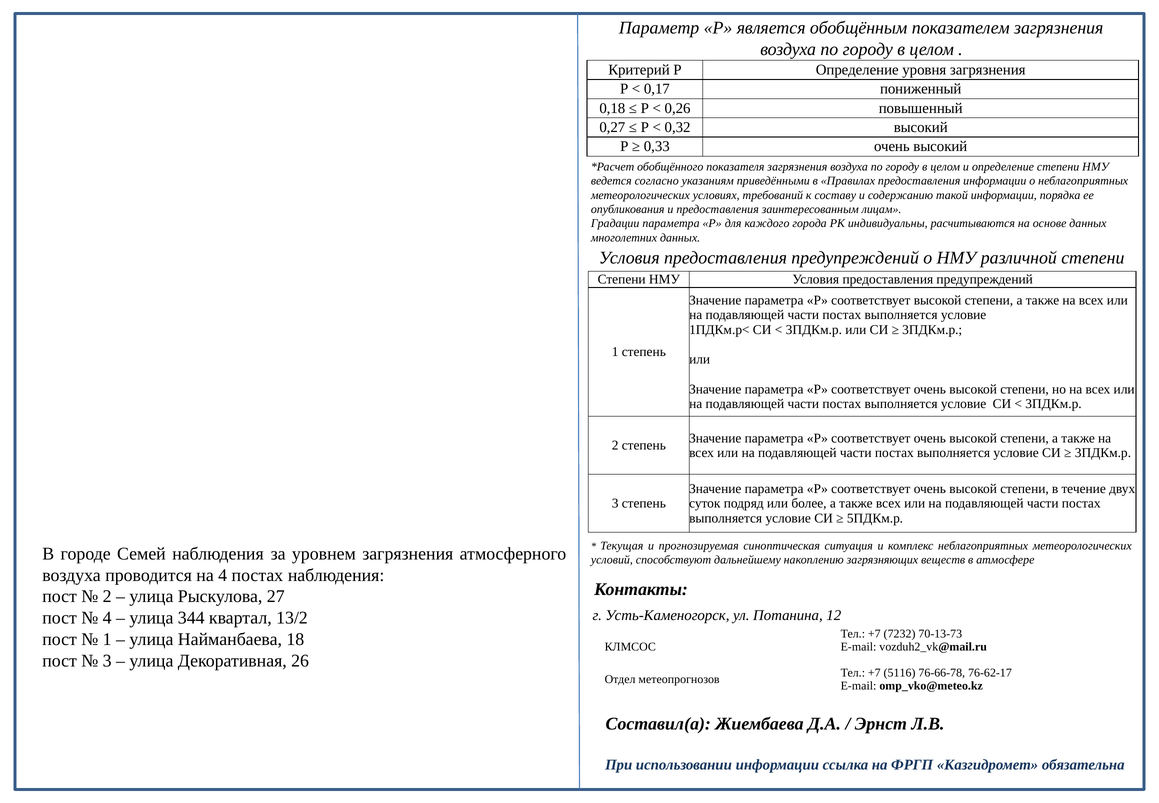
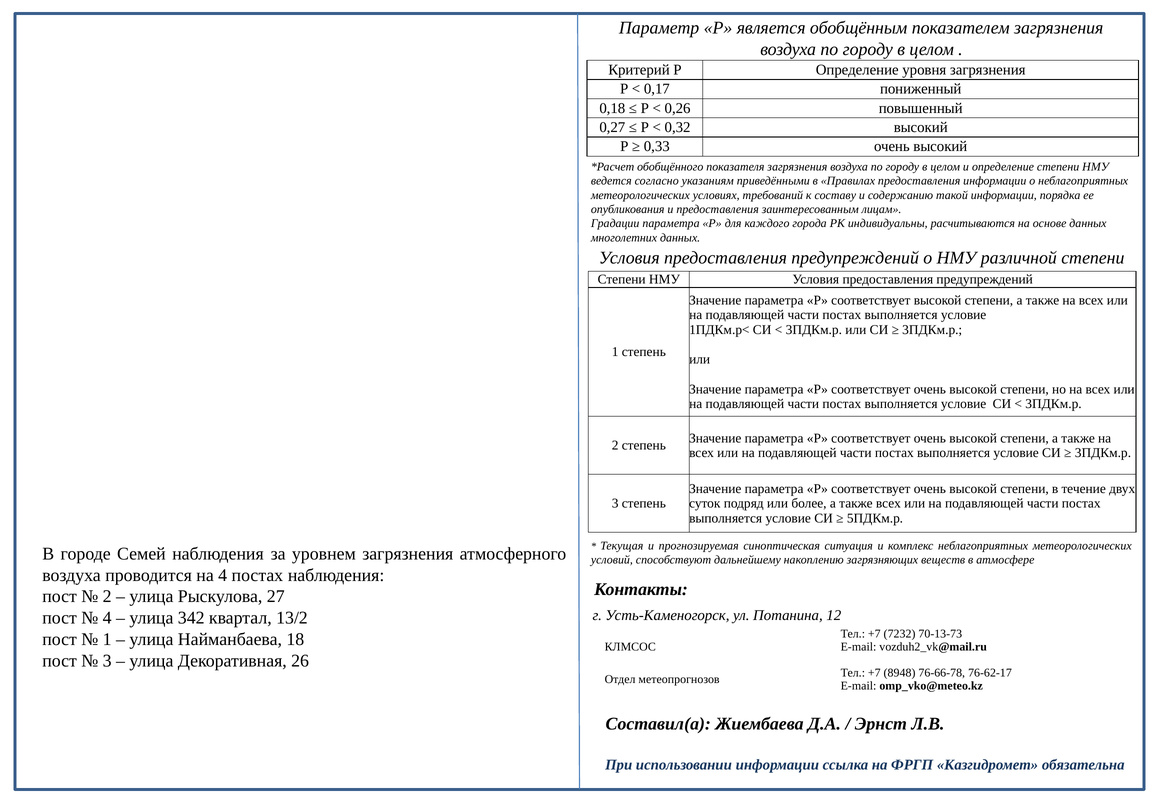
344: 344 -> 342
5116: 5116 -> 8948
